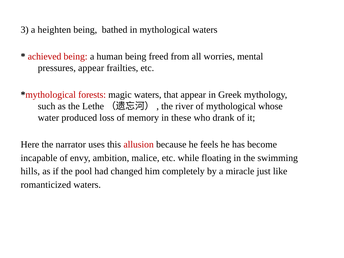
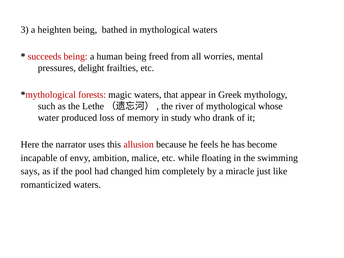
achieved: achieved -> succeeds
pressures appear: appear -> delight
these: these -> study
hills: hills -> says
